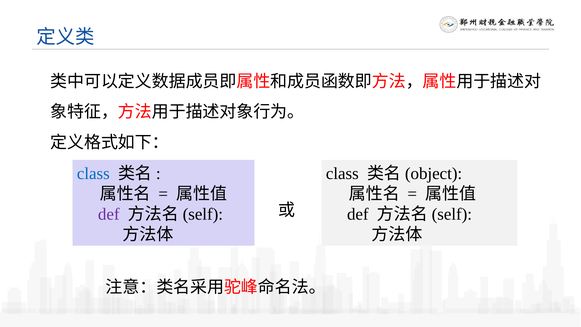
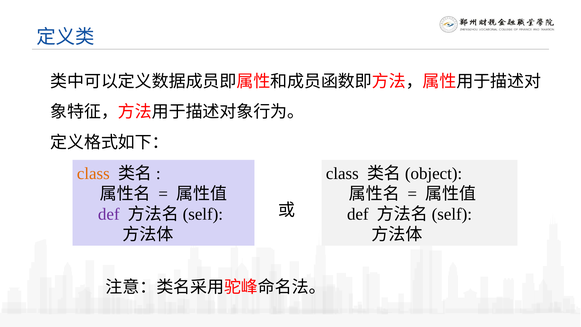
class at (93, 173) colour: blue -> orange
